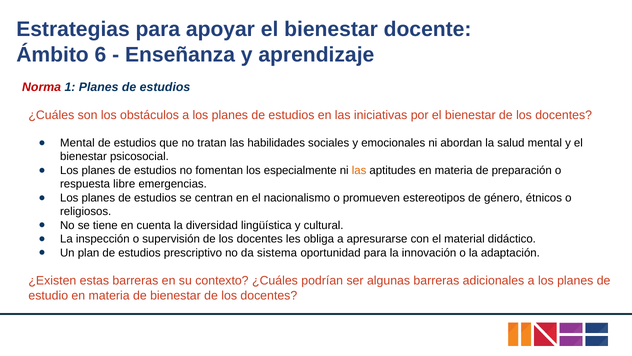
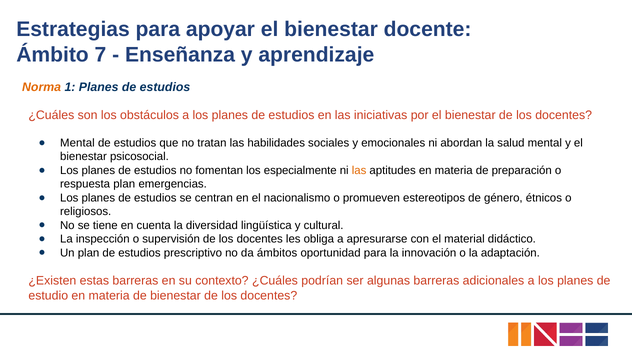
6: 6 -> 7
Norma colour: red -> orange
respuesta libre: libre -> plan
sistema: sistema -> ámbitos
